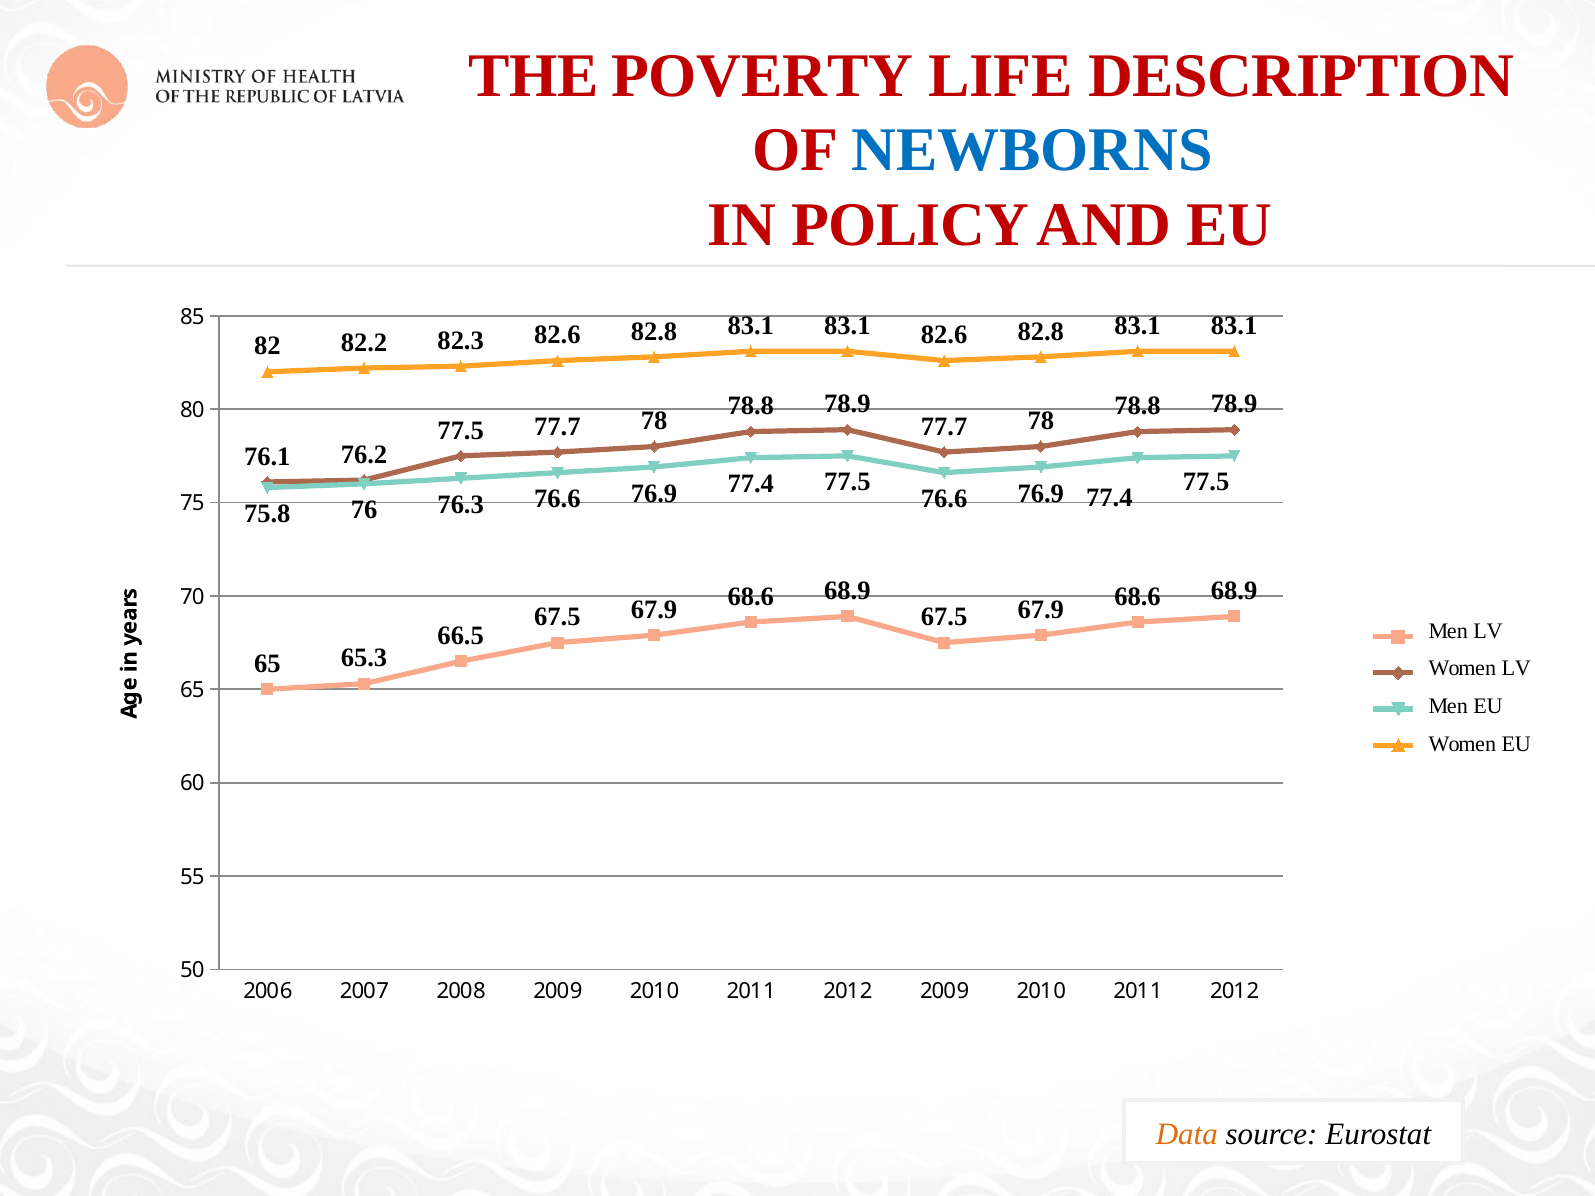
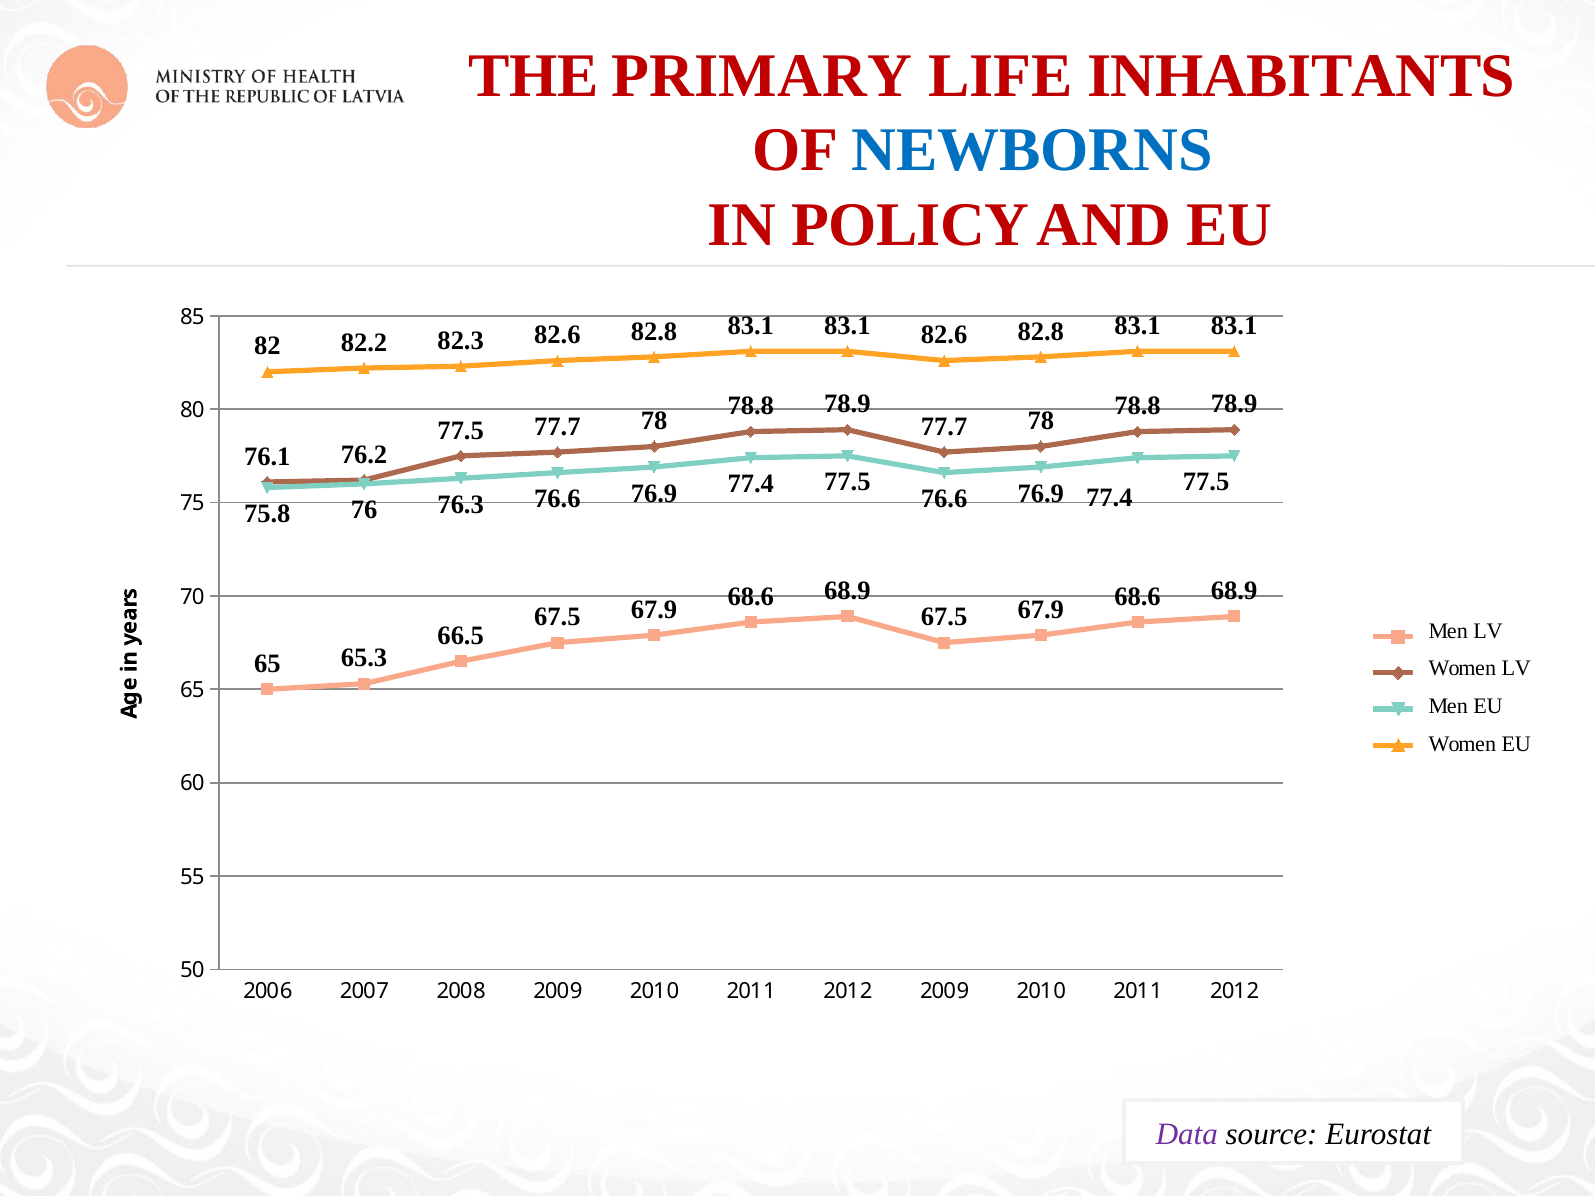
POVERTY: POVERTY -> PRIMARY
DESCRIPTION: DESCRIPTION -> INHABITANTS
Data colour: orange -> purple
